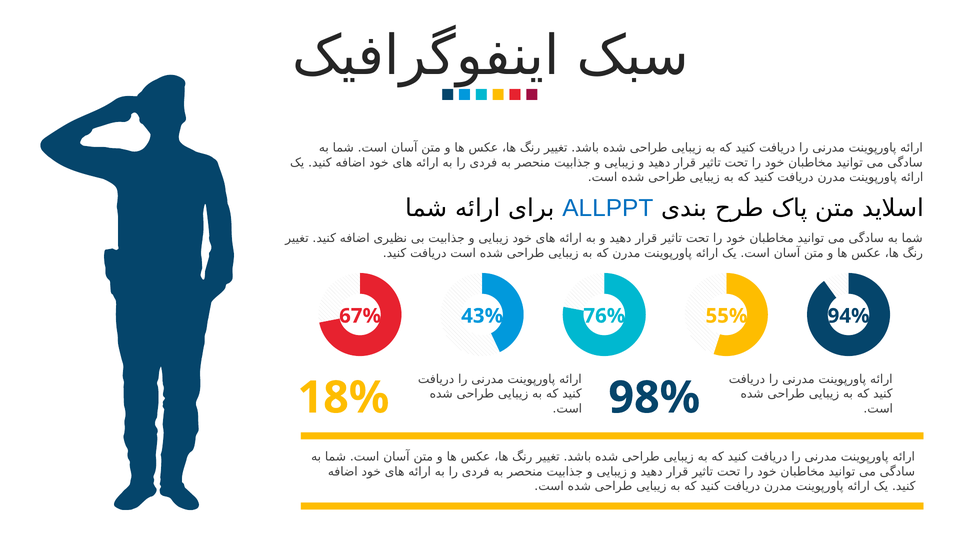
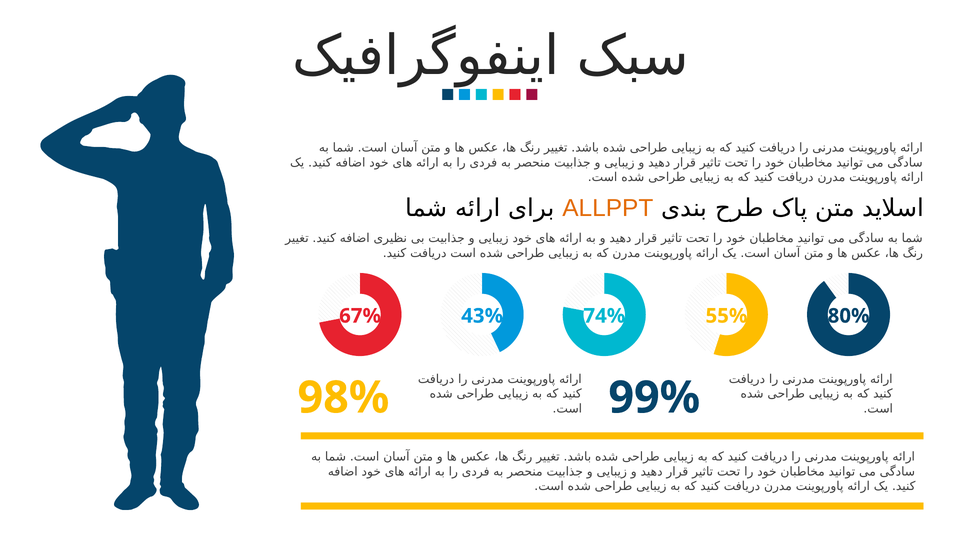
ALLPPT colour: blue -> orange
76%: 76% -> 74%
94%: 94% -> 80%
18%: 18% -> 98%
98%: 98% -> 99%
